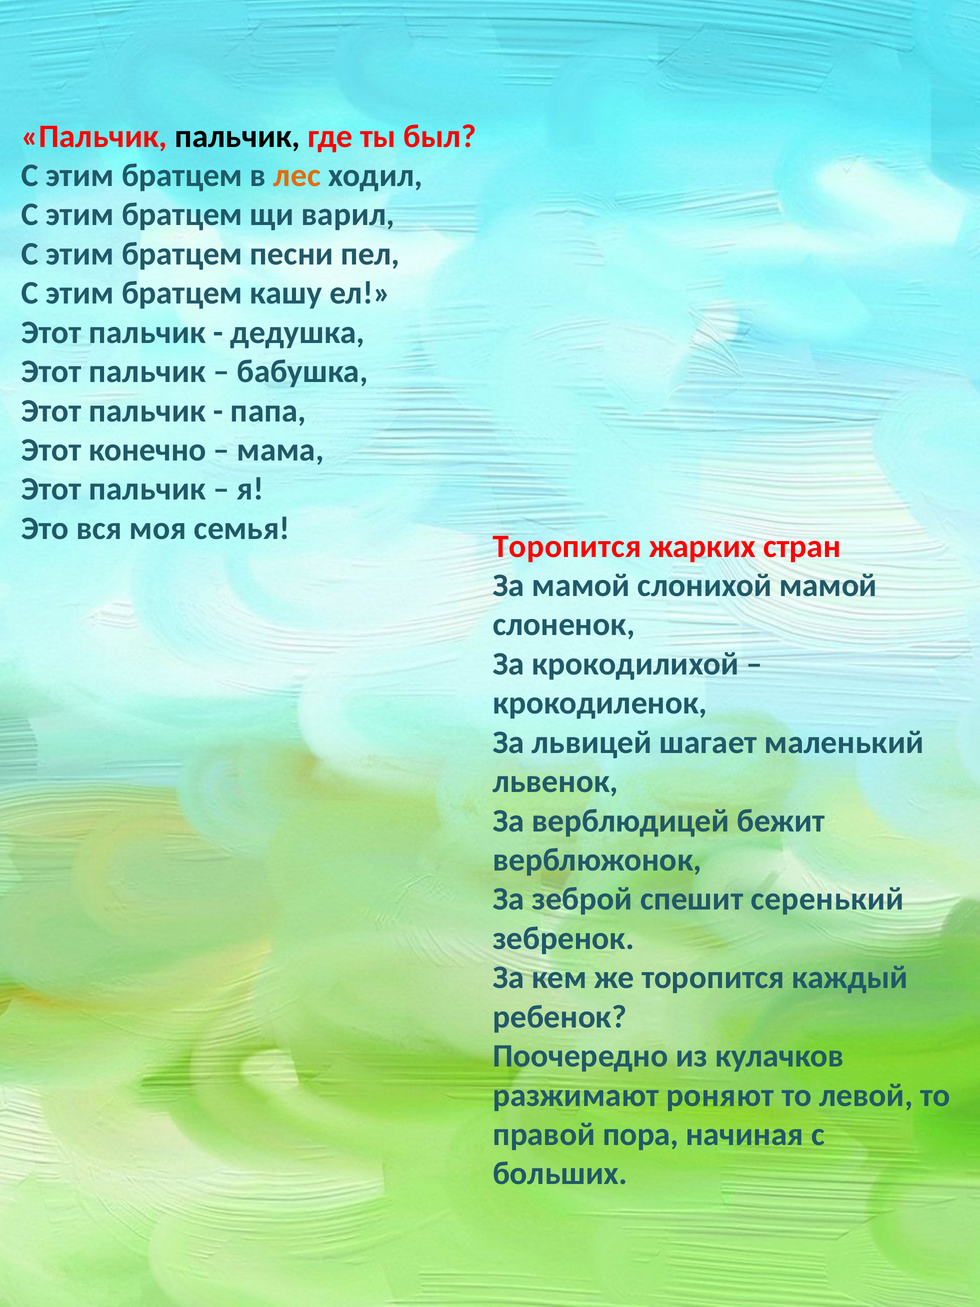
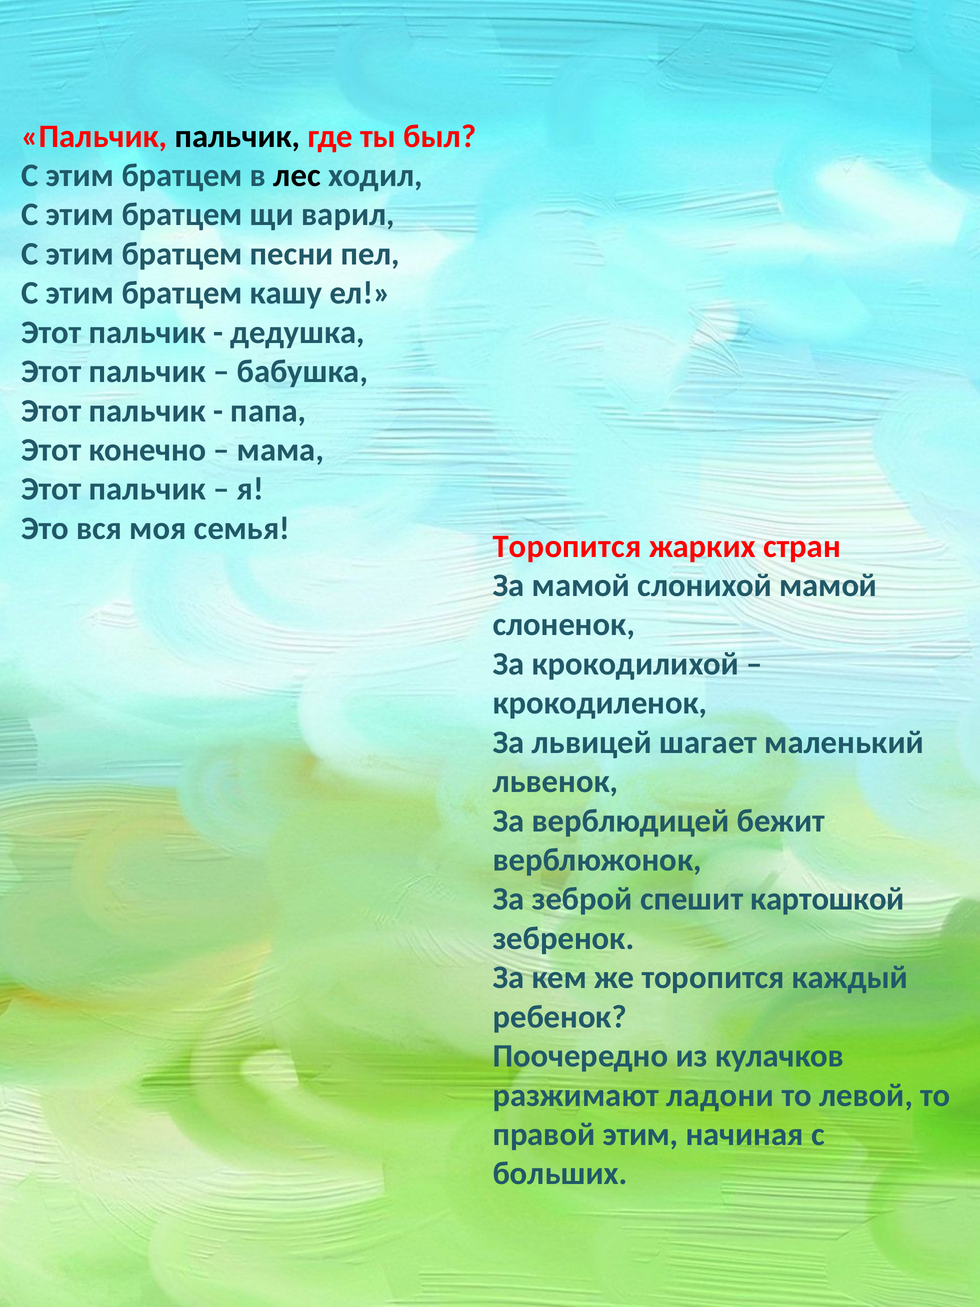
лес colour: orange -> black
серенький: серенький -> картошкой
роняют: роняют -> ладони
правой пора: пора -> этим
